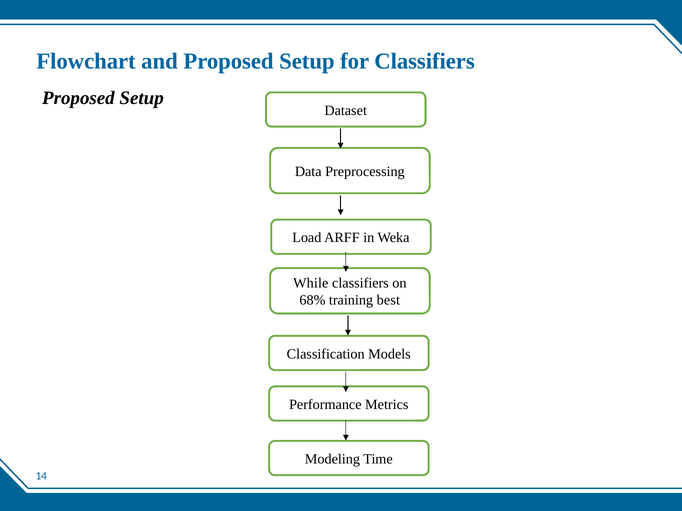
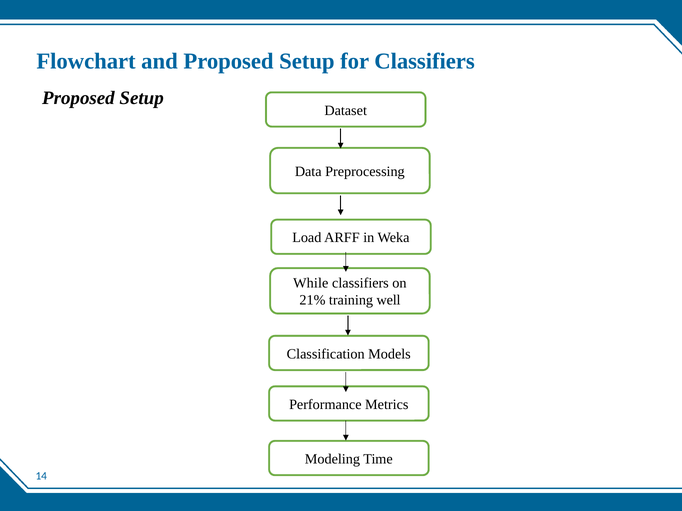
68%: 68% -> 21%
best: best -> well
